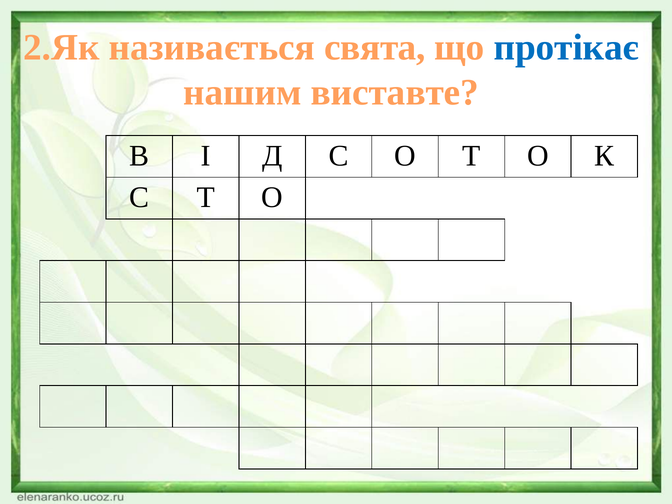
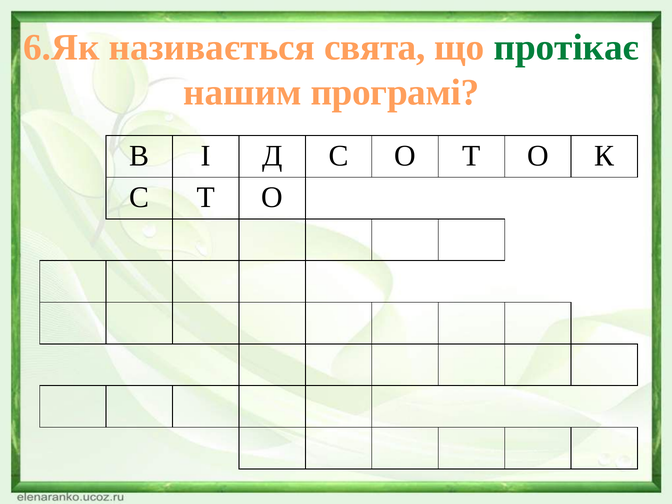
2.Як: 2.Як -> 6.Як
протікає colour: blue -> green
виставте: виставте -> програмі
